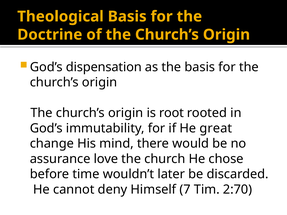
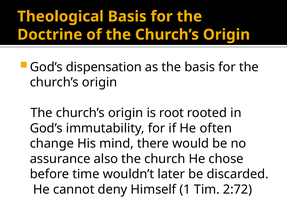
great: great -> often
love: love -> also
7: 7 -> 1
2:70: 2:70 -> 2:72
